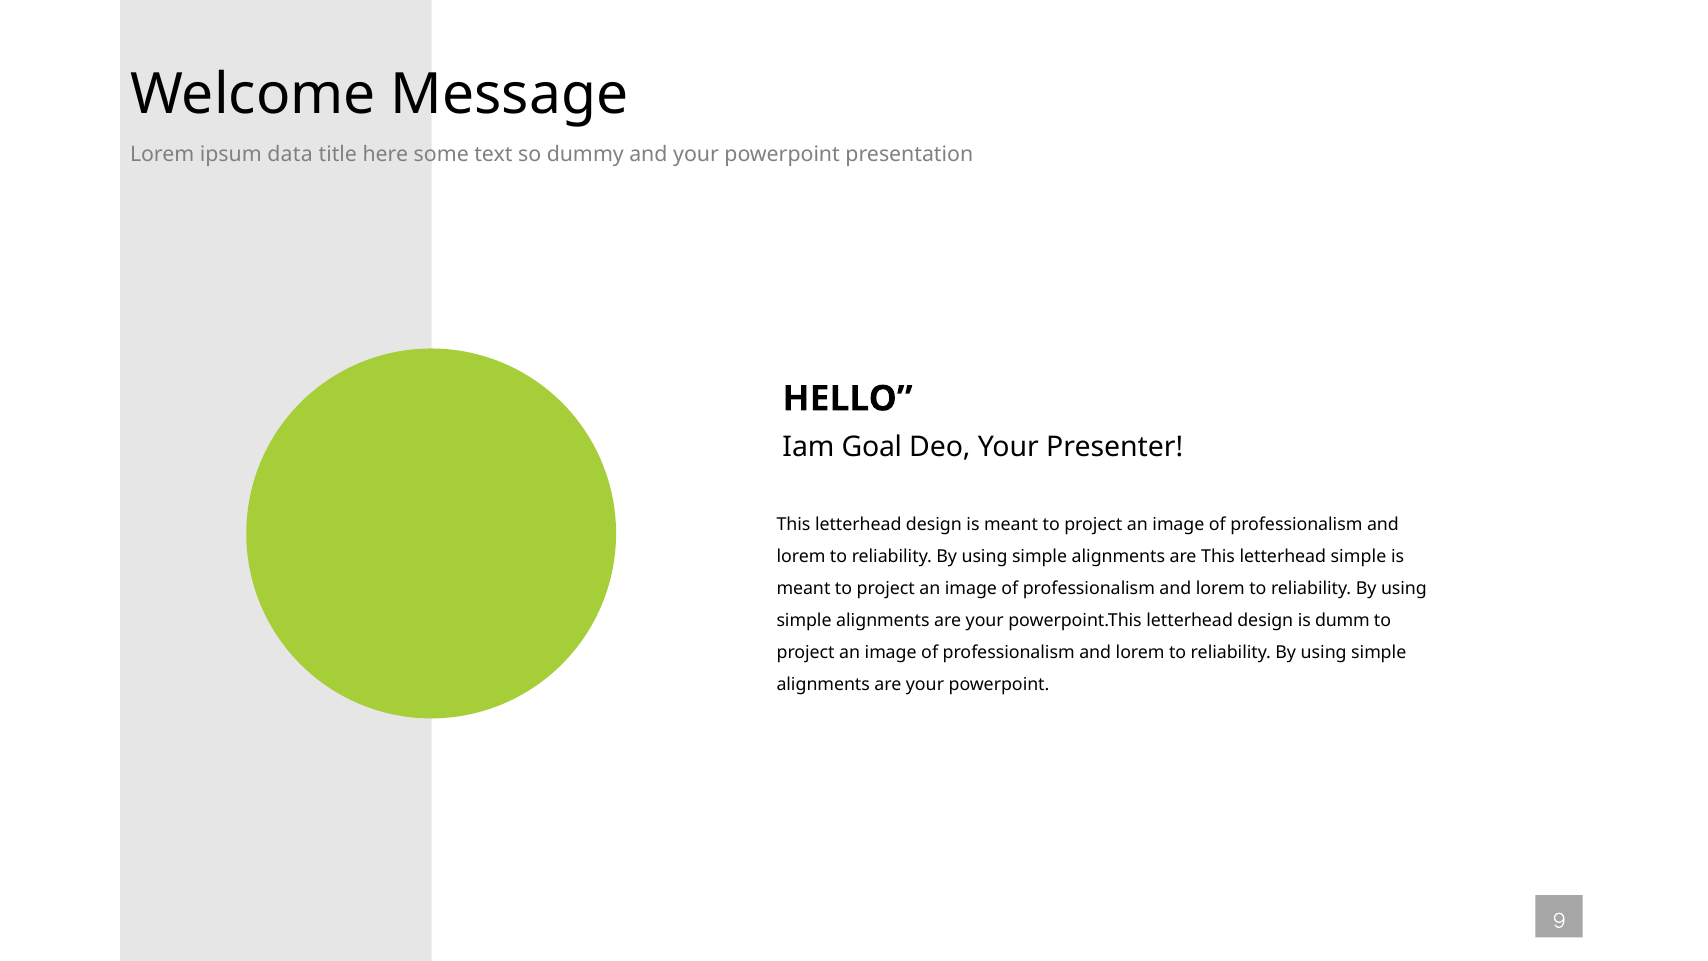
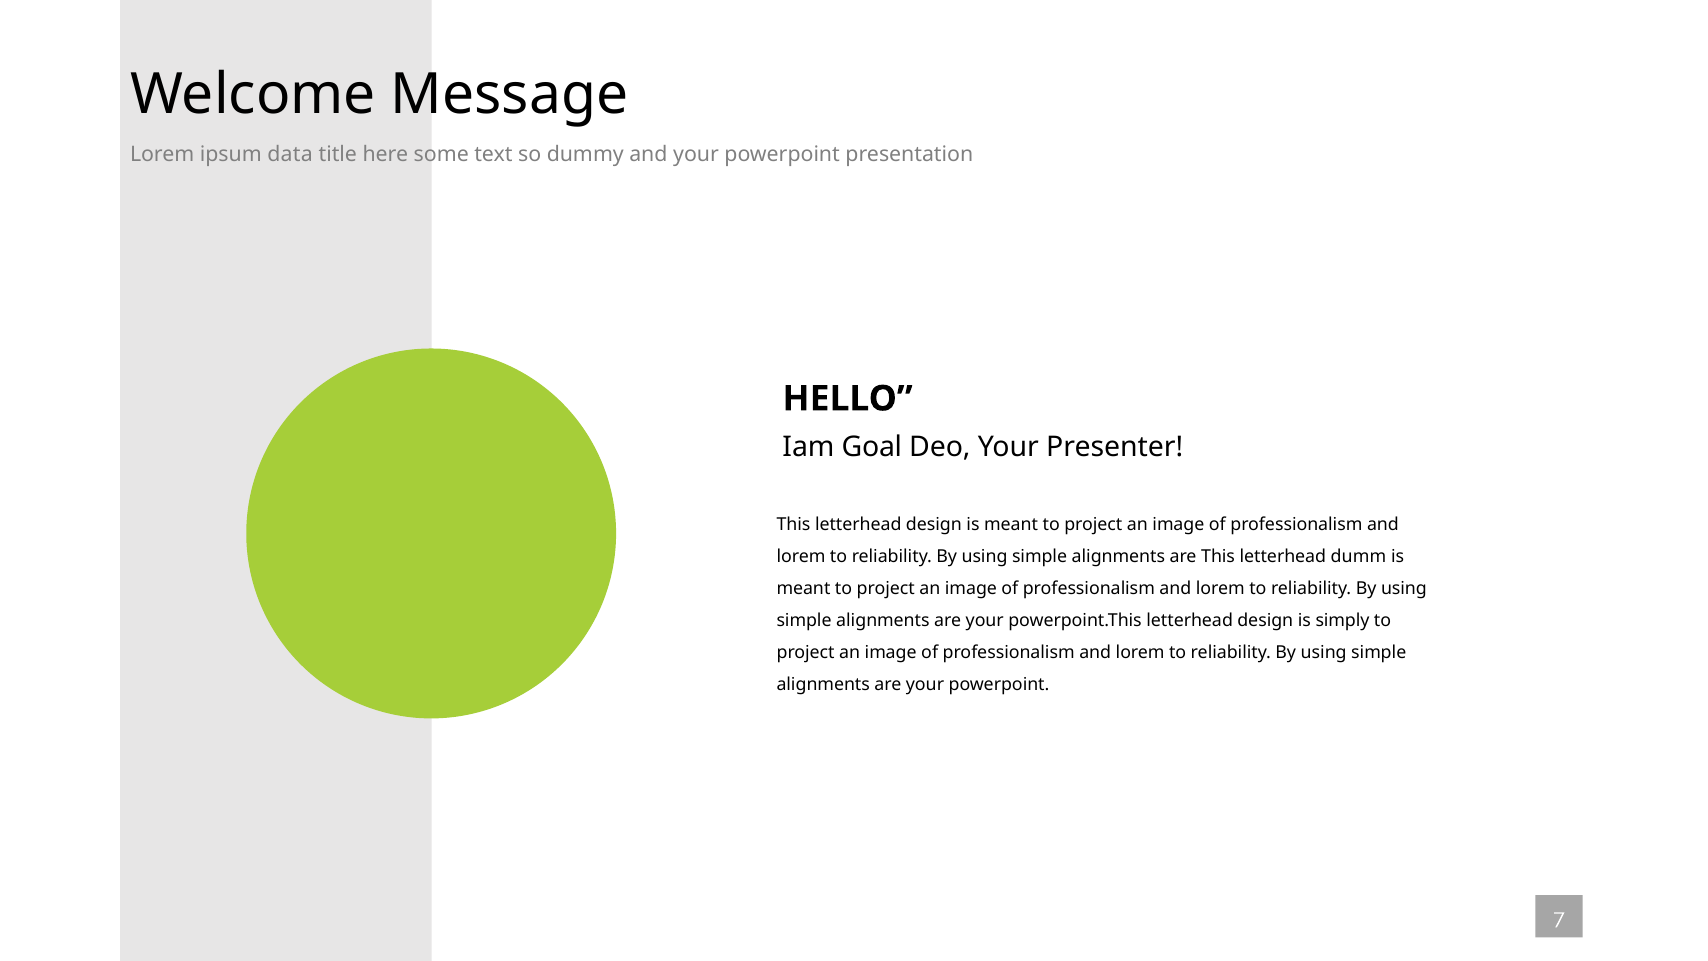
letterhead simple: simple -> dumm
dumm: dumm -> simply
9: 9 -> 7
